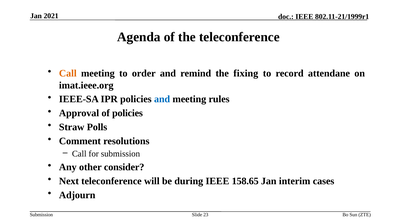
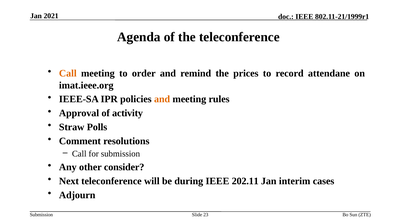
fixing: fixing -> prices
and at (162, 99) colour: blue -> orange
of policies: policies -> activity
158.65: 158.65 -> 202.11
